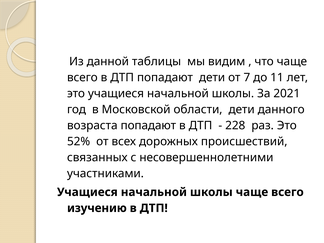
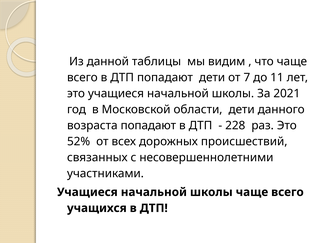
изучению: изучению -> учащихся
